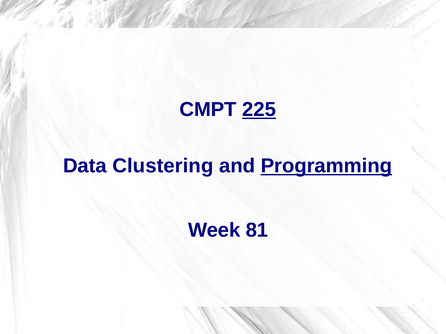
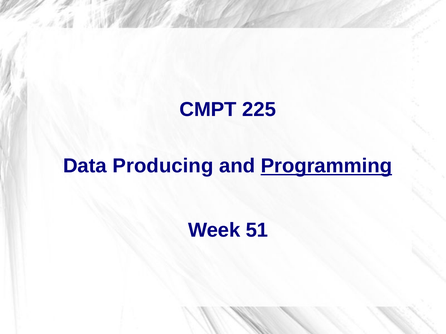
225 underline: present -> none
Clustering: Clustering -> Producing
81: 81 -> 51
